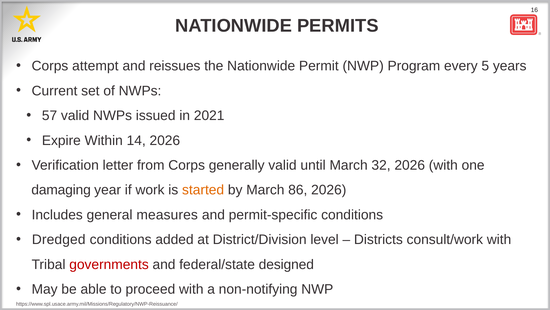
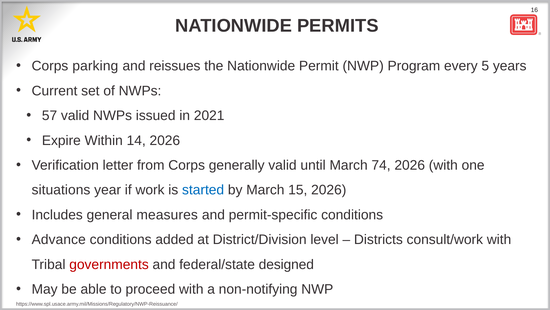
attempt: attempt -> parking
32: 32 -> 74
damaging: damaging -> situations
started colour: orange -> blue
86: 86 -> 15
Dredged: Dredged -> Advance
